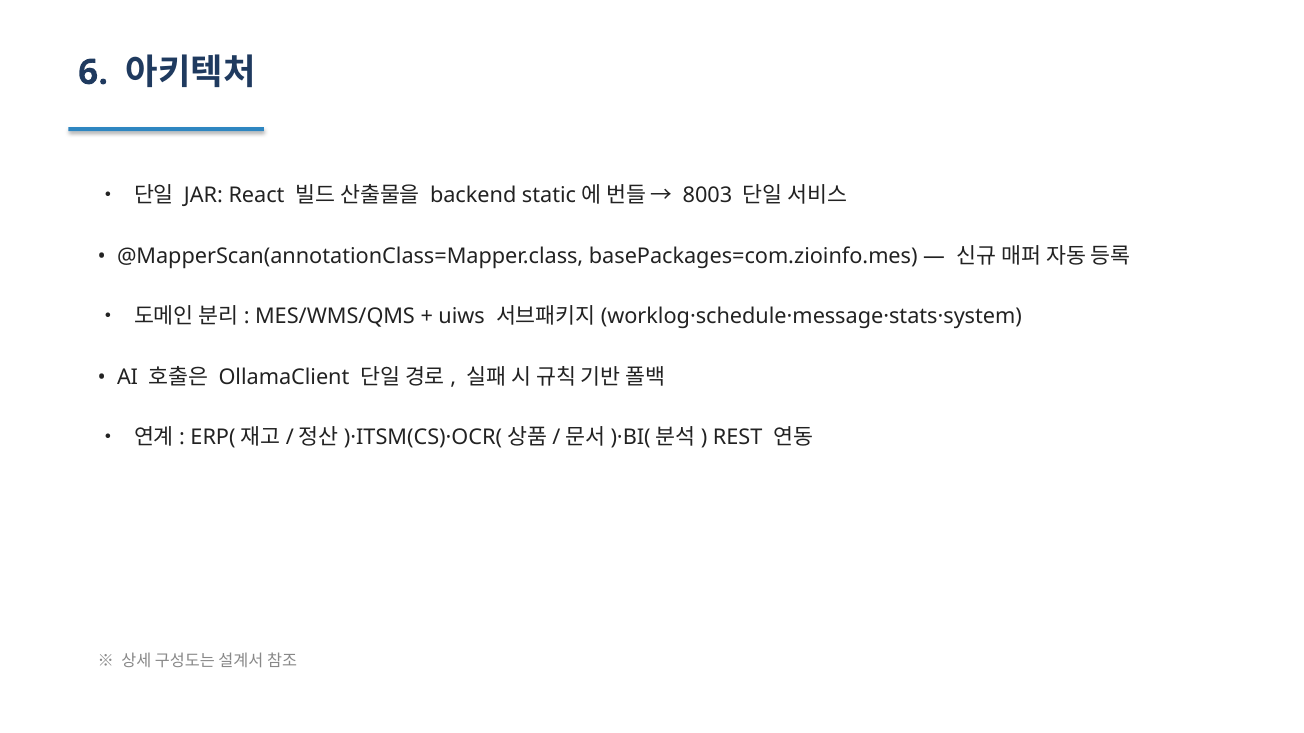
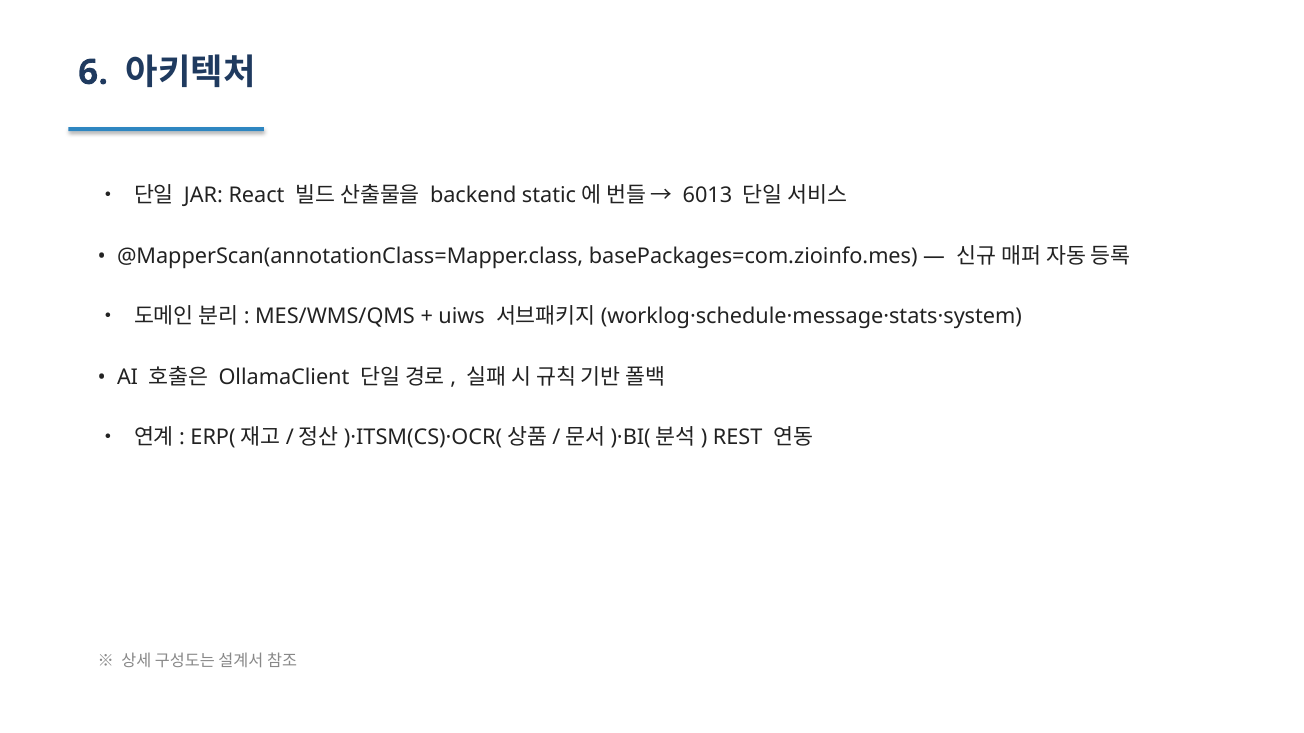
8003: 8003 -> 6013
